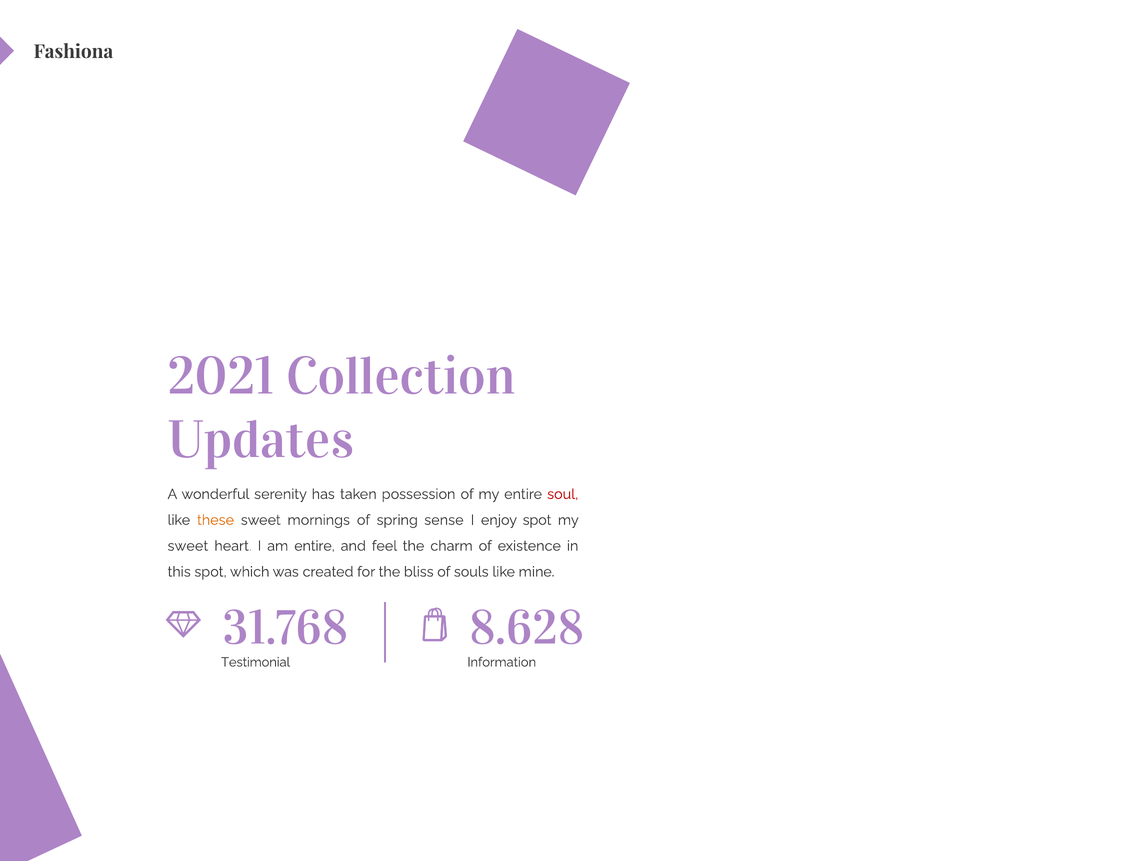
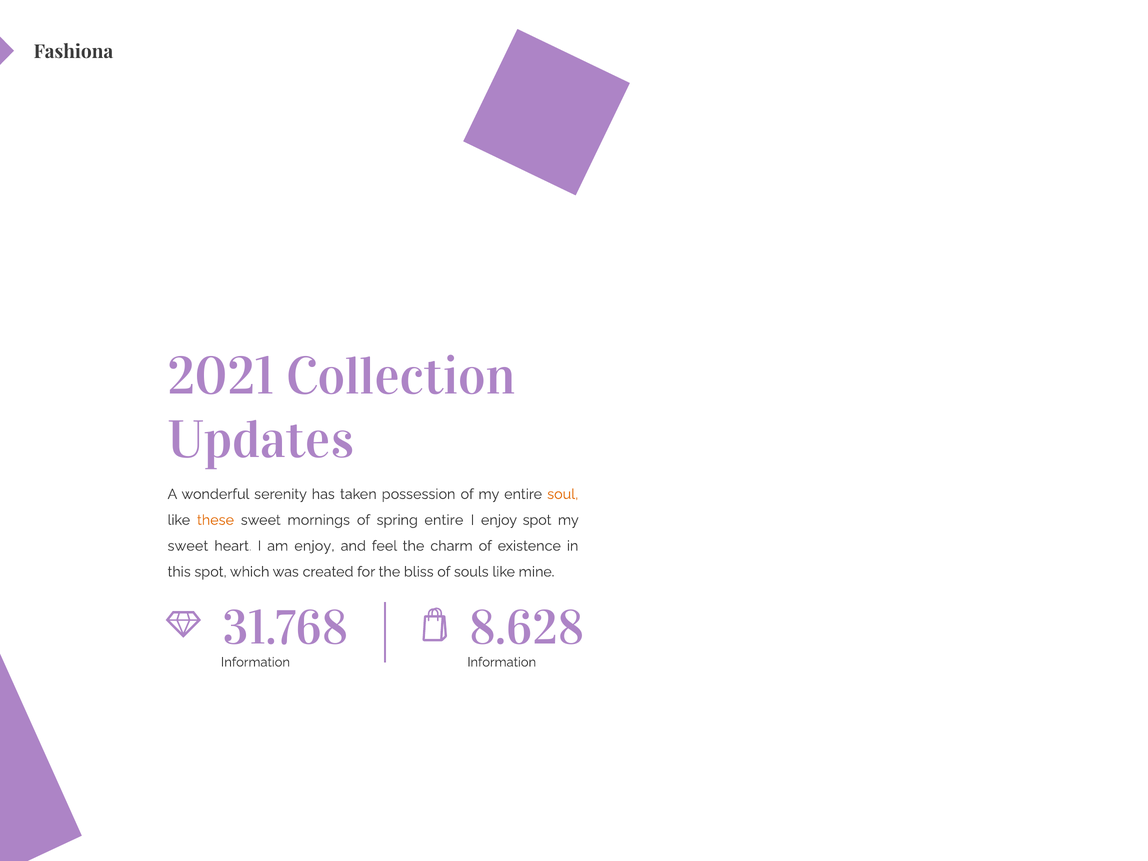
soul colour: red -> orange
spring sense: sense -> entire
am entire: entire -> enjoy
Testimonial at (256, 662): Testimonial -> Information
